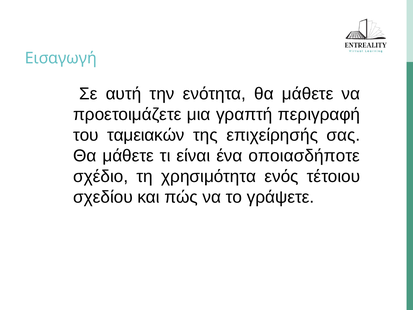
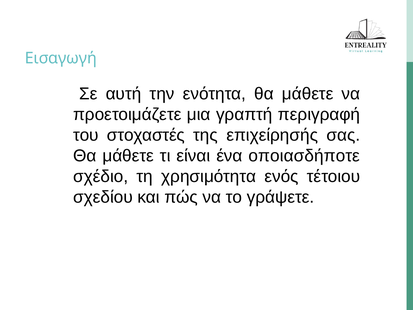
ταμειακών: ταμειακών -> στοχαστές
